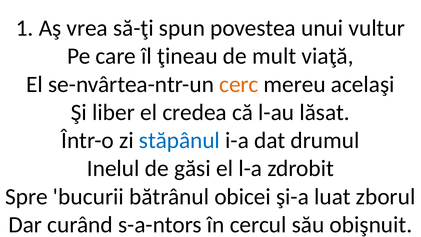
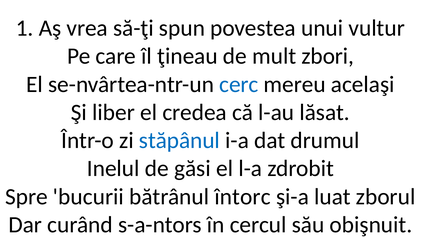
viaţă: viaţă -> zbori
cerc colour: orange -> blue
obicei: obicei -> întorc
